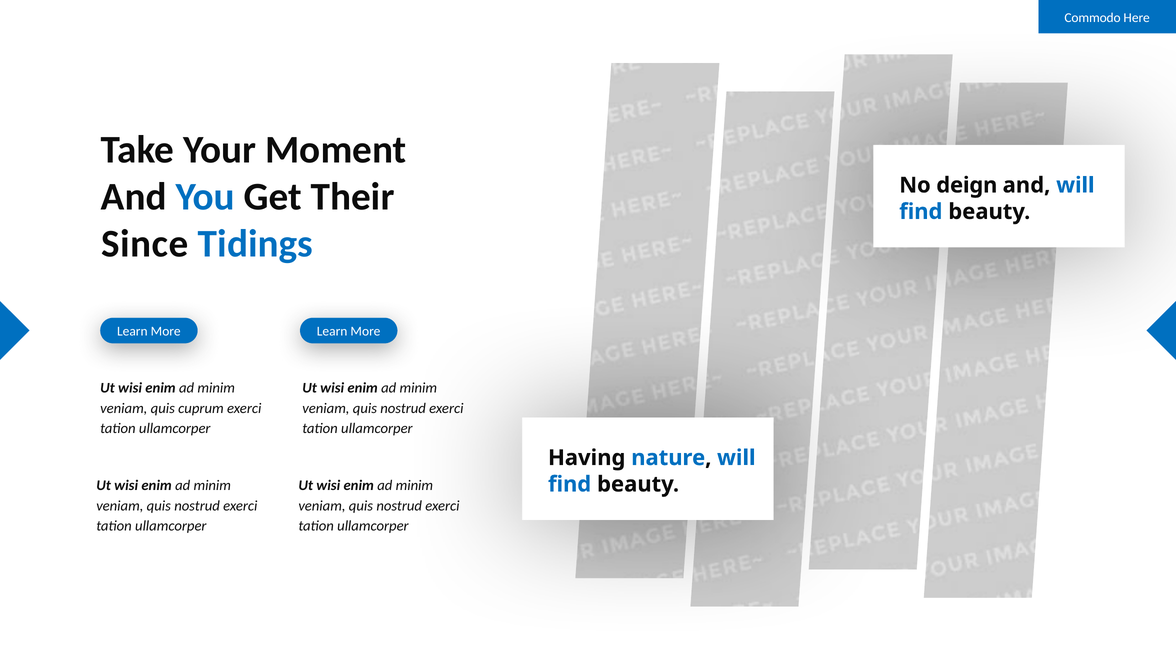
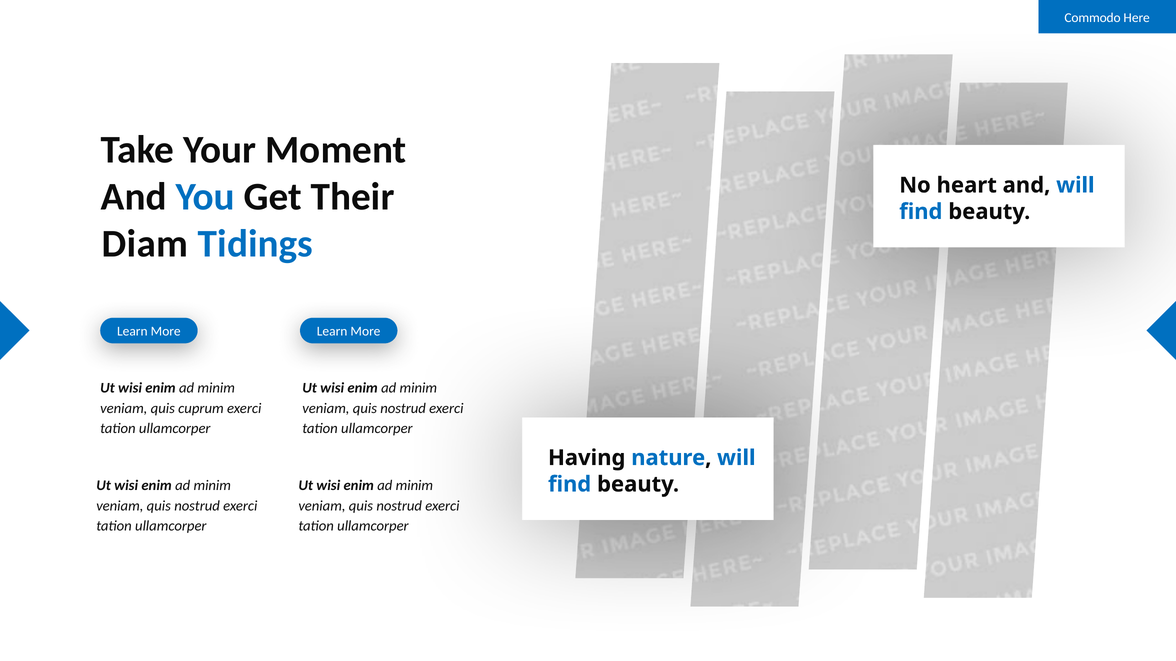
deign: deign -> heart
Since: Since -> Diam
